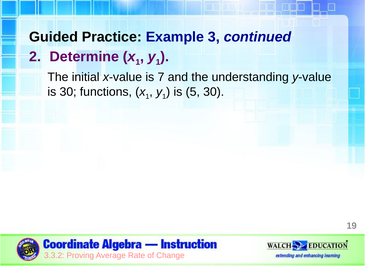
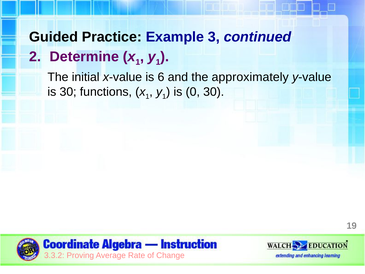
7: 7 -> 6
understanding: understanding -> approximately
5: 5 -> 0
